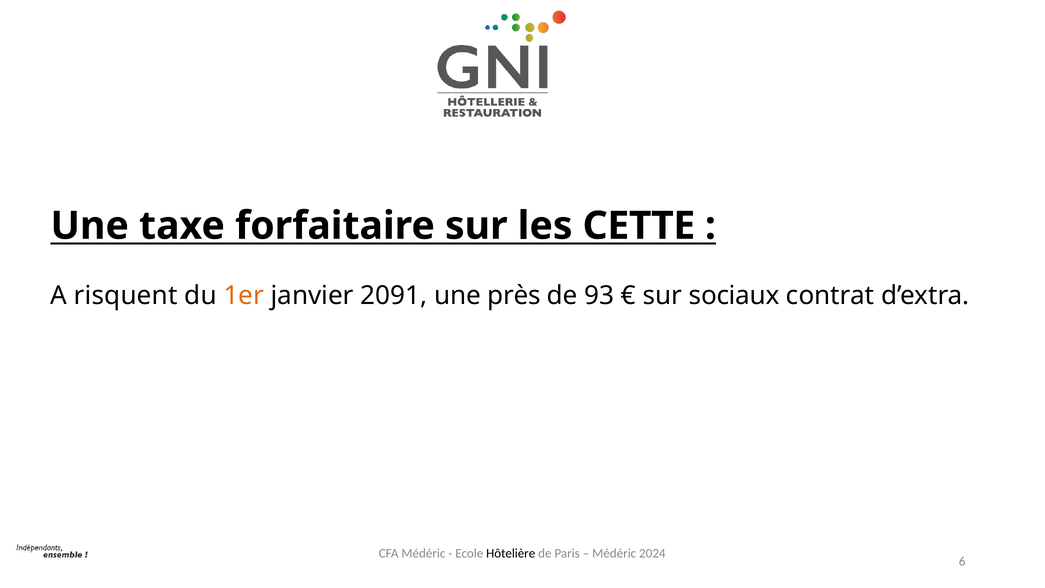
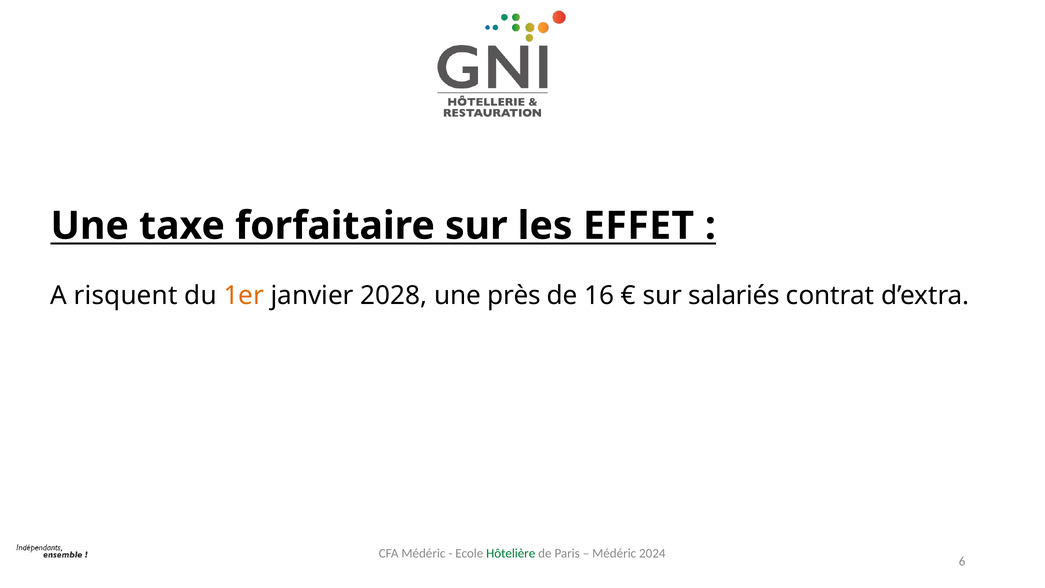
CETTE: CETTE -> EFFET
2091: 2091 -> 2028
93: 93 -> 16
sociaux: sociaux -> salariés
Hôtelière colour: black -> green
